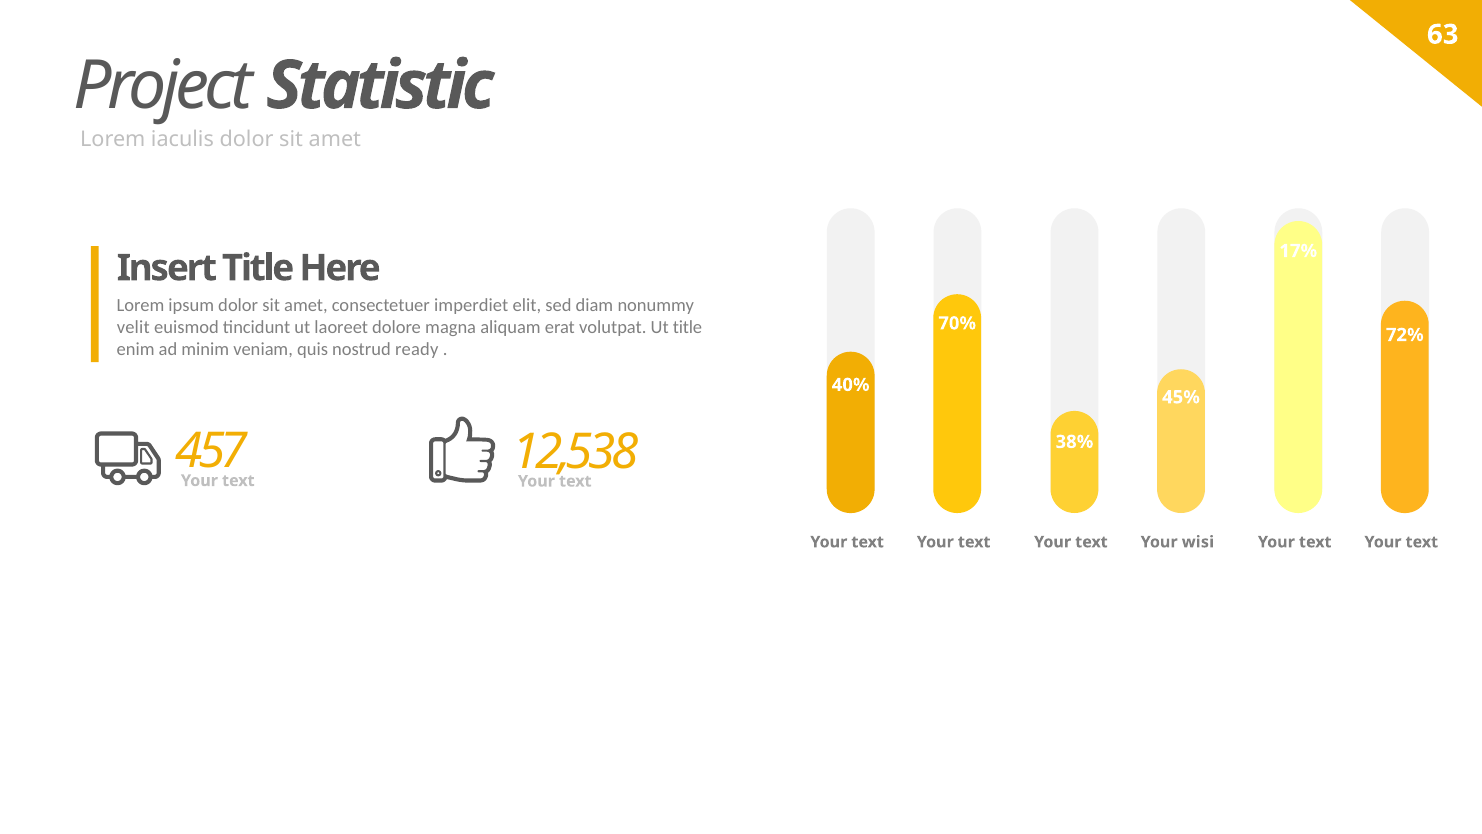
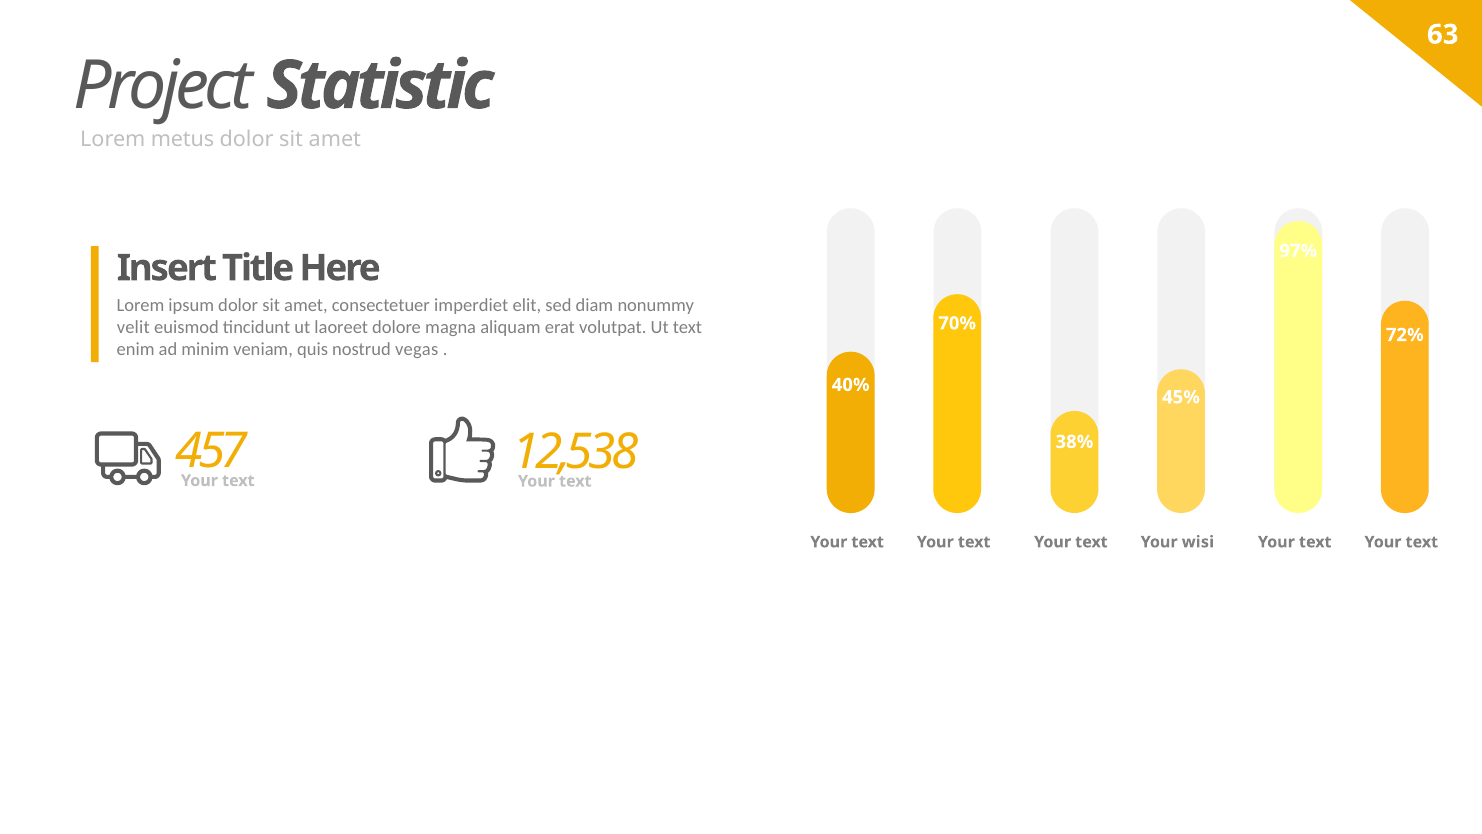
iaculis: iaculis -> metus
17%: 17% -> 97%
Ut title: title -> text
ready: ready -> vegas
